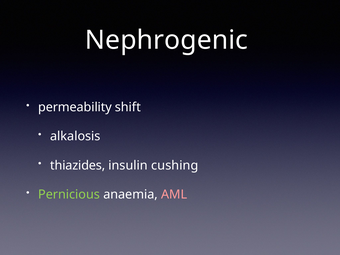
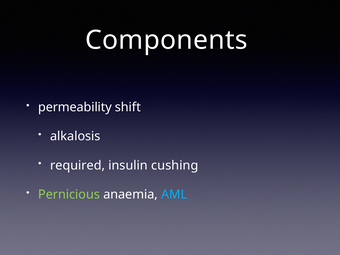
Nephrogenic: Nephrogenic -> Components
thiazides: thiazides -> required
AML colour: pink -> light blue
